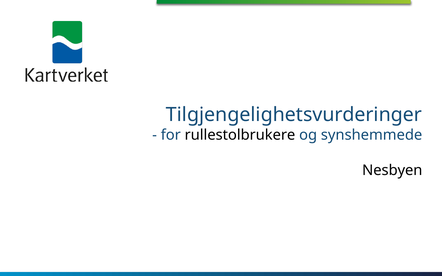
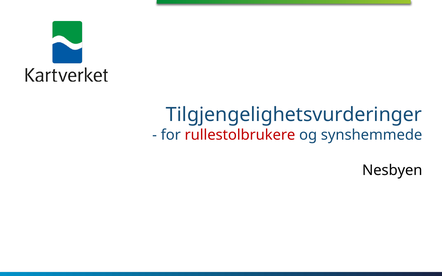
rullestolbrukere colour: black -> red
